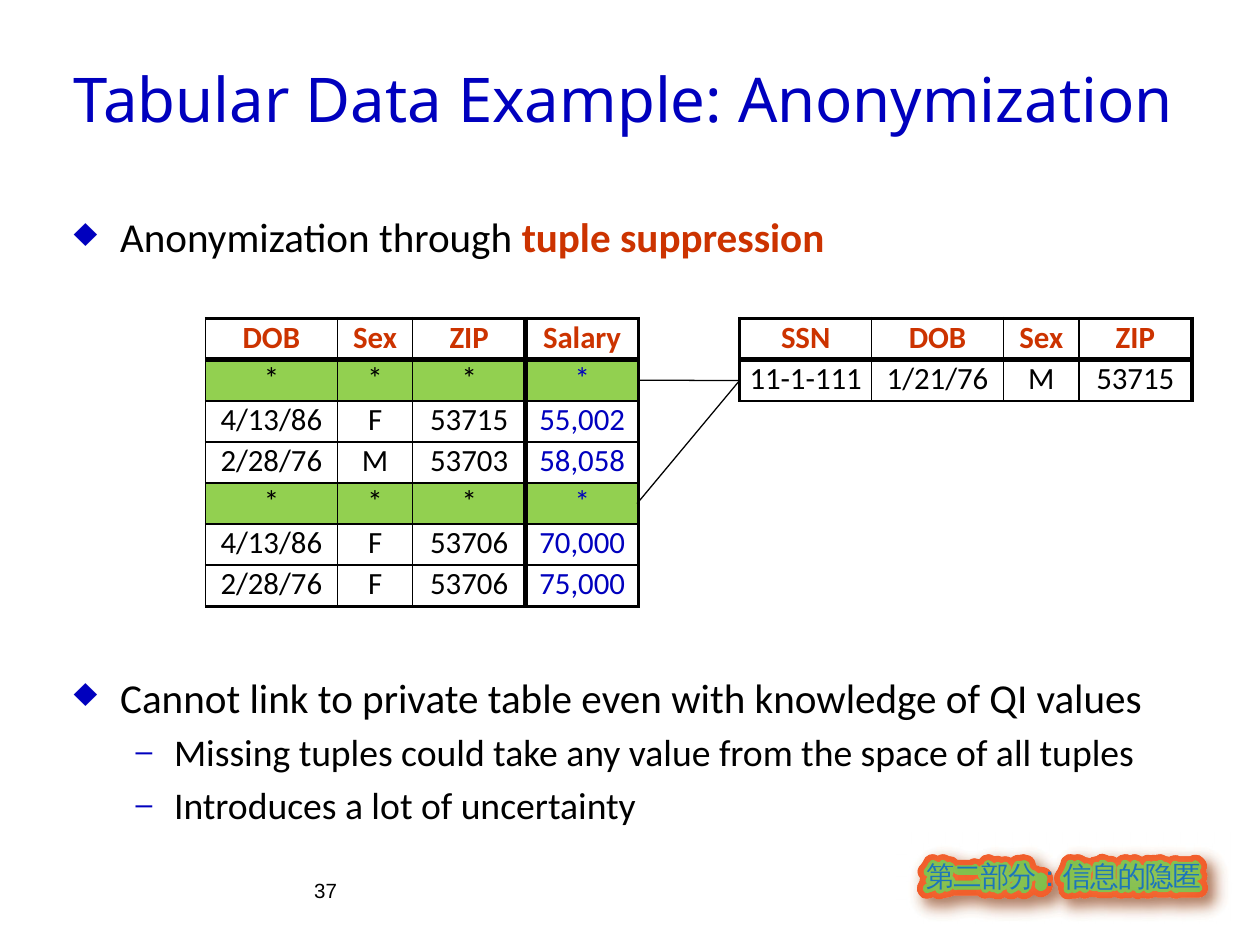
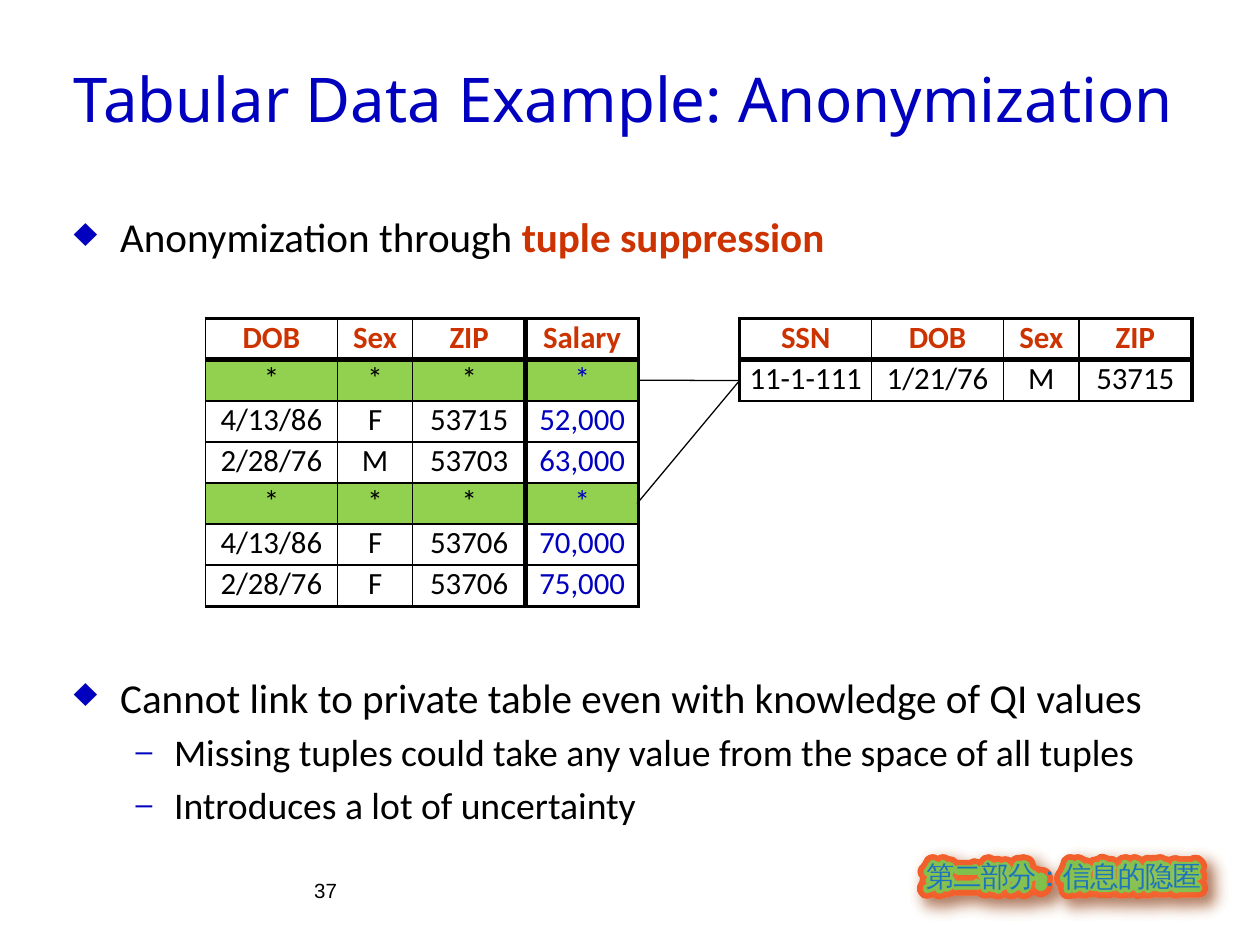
55,002: 55,002 -> 52,000
58,058: 58,058 -> 63,000
